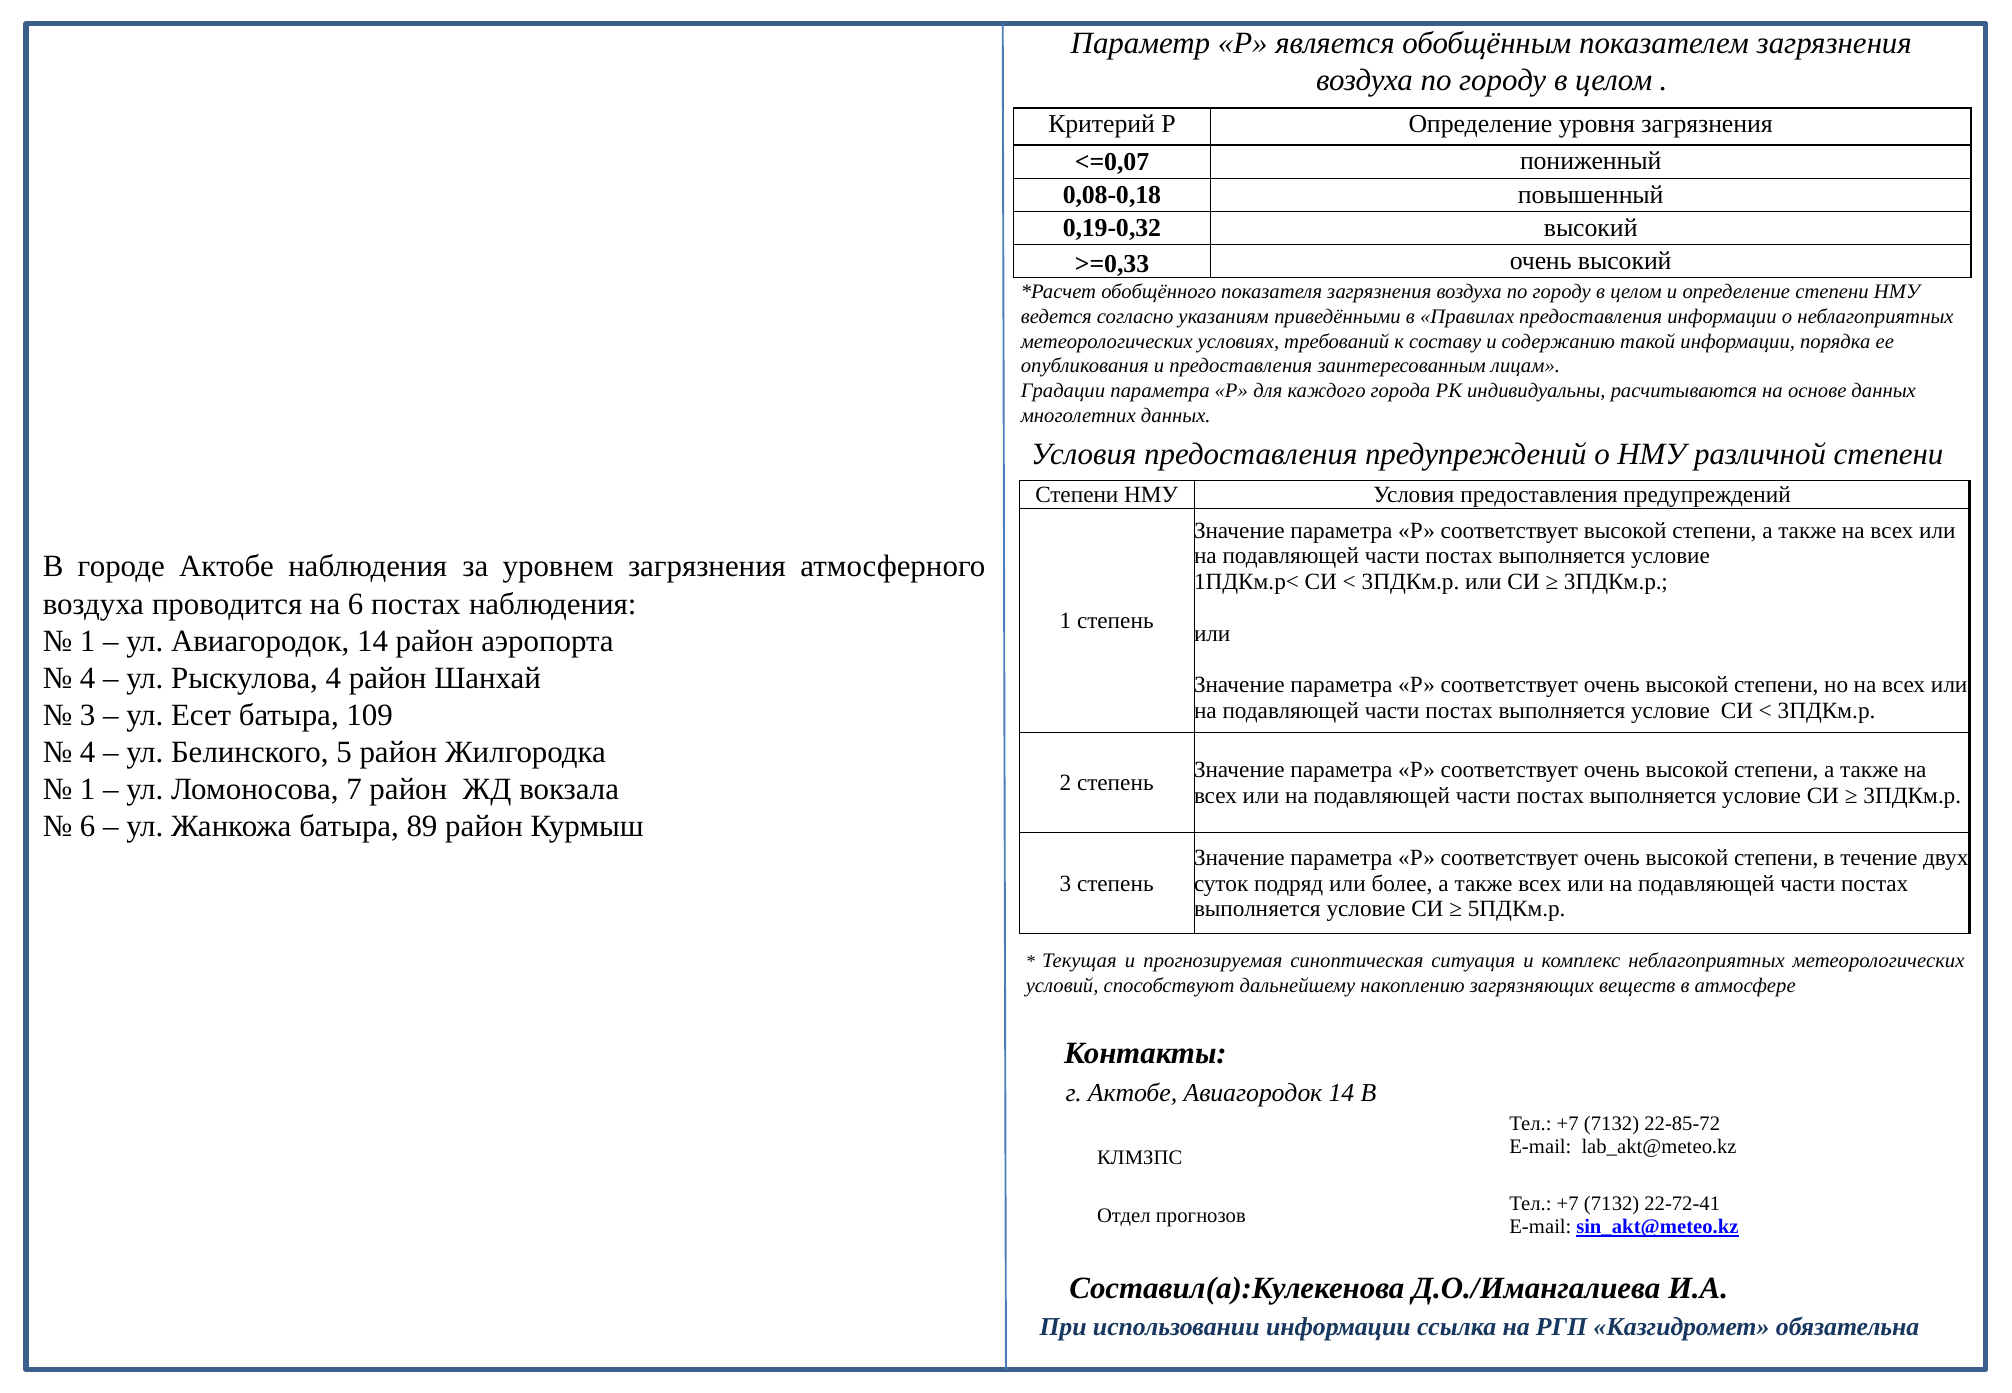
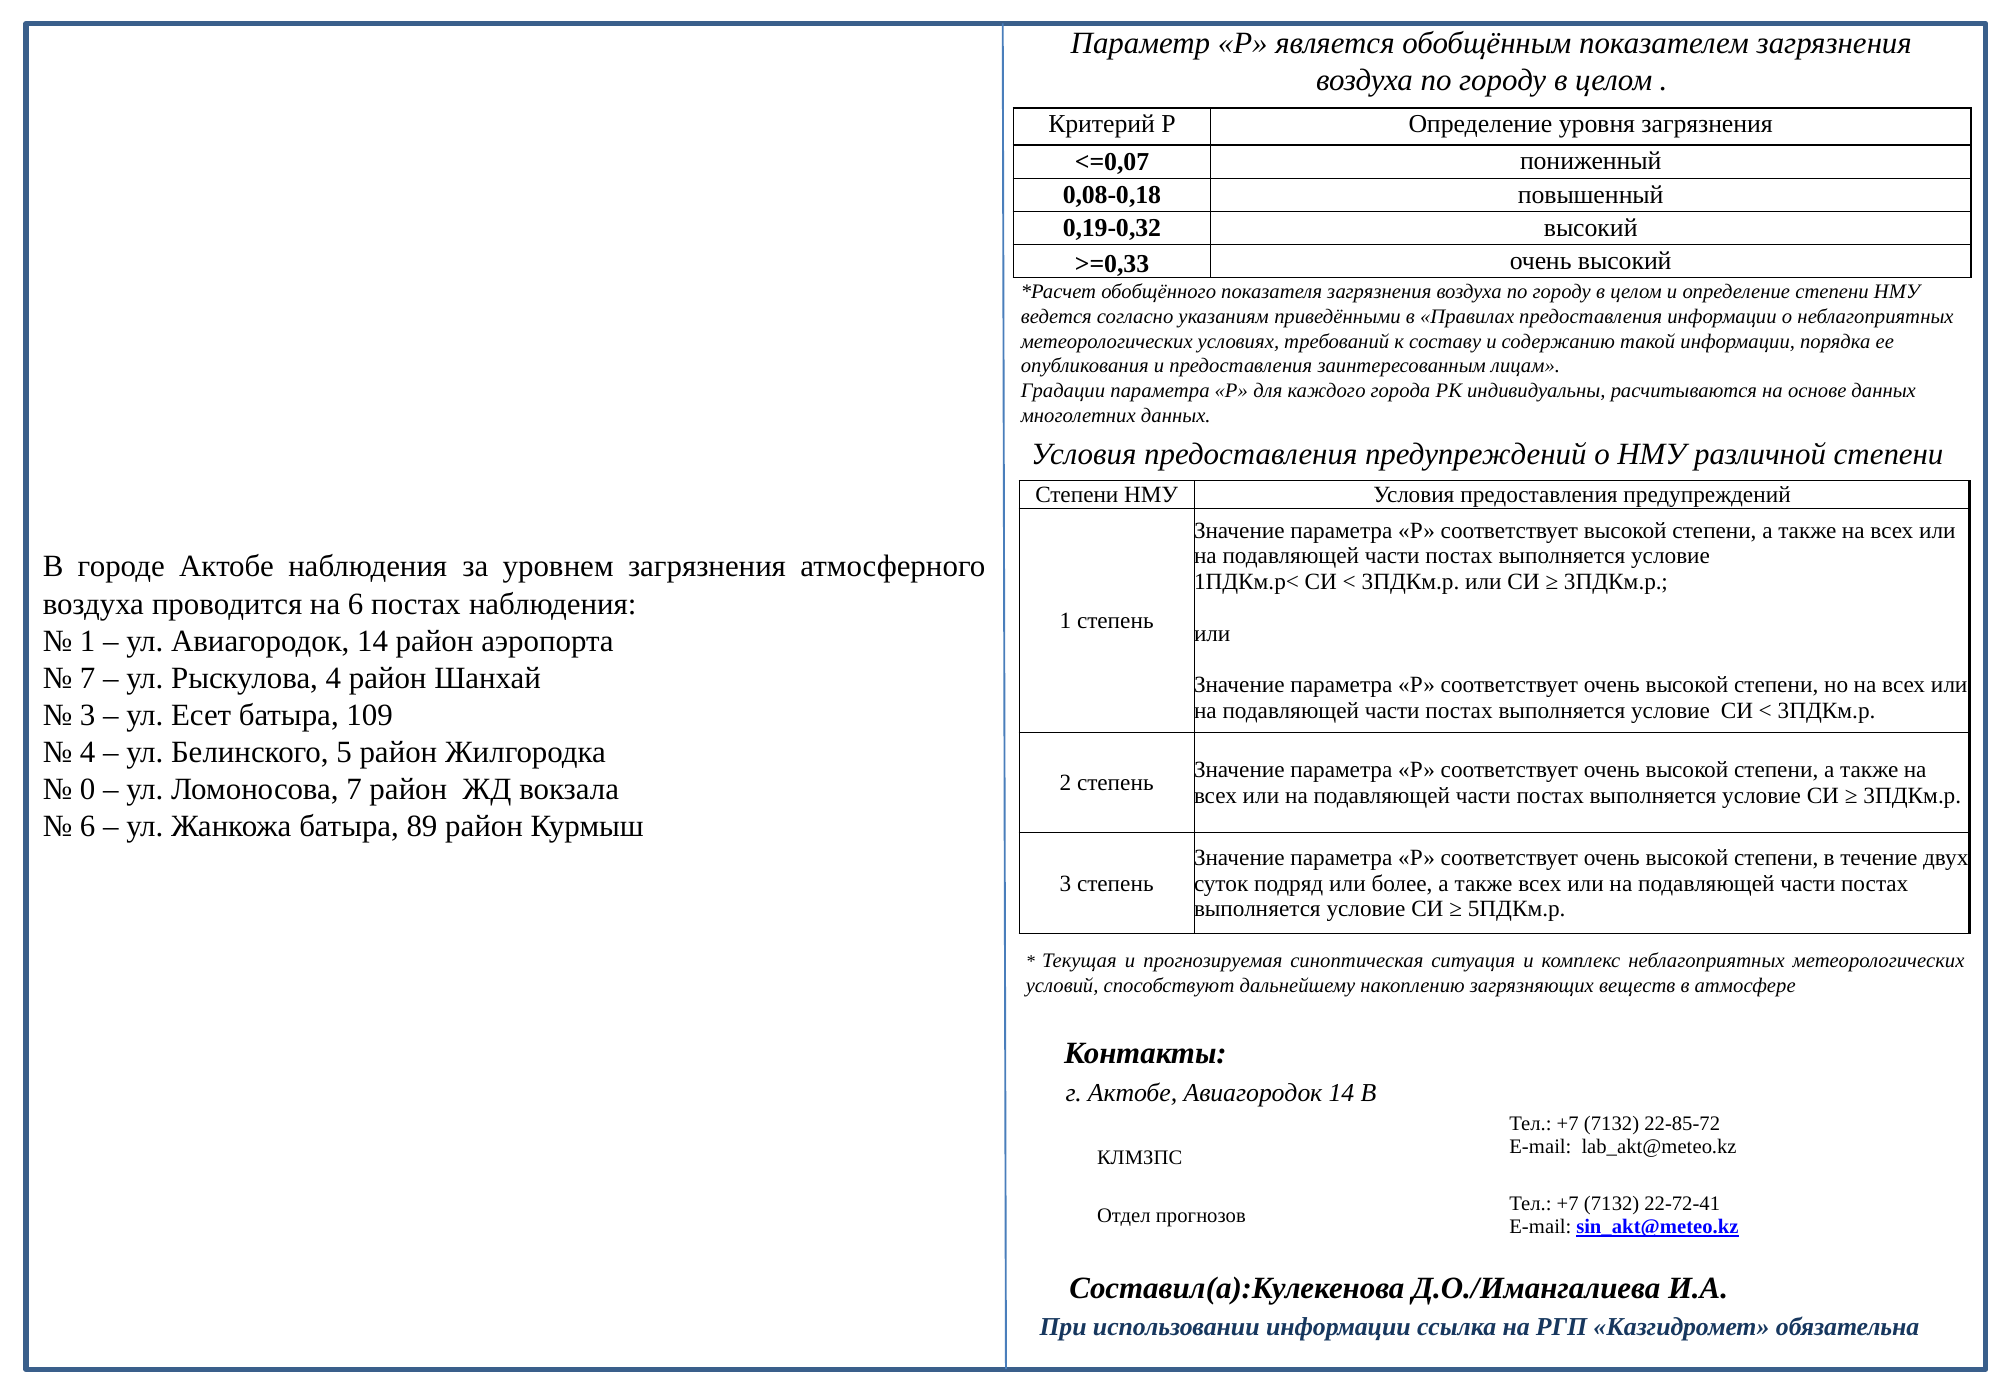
4 at (88, 678): 4 -> 7
1 at (88, 790): 1 -> 0
